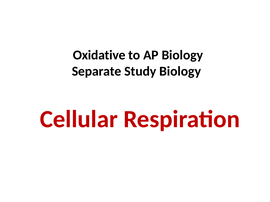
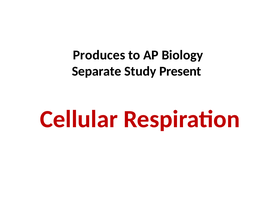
Oxidative: Oxidative -> Produces
Study Biology: Biology -> Present
